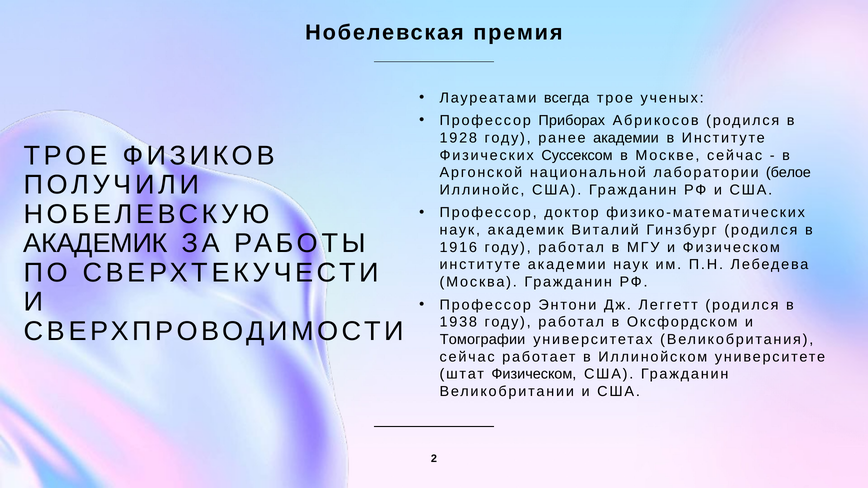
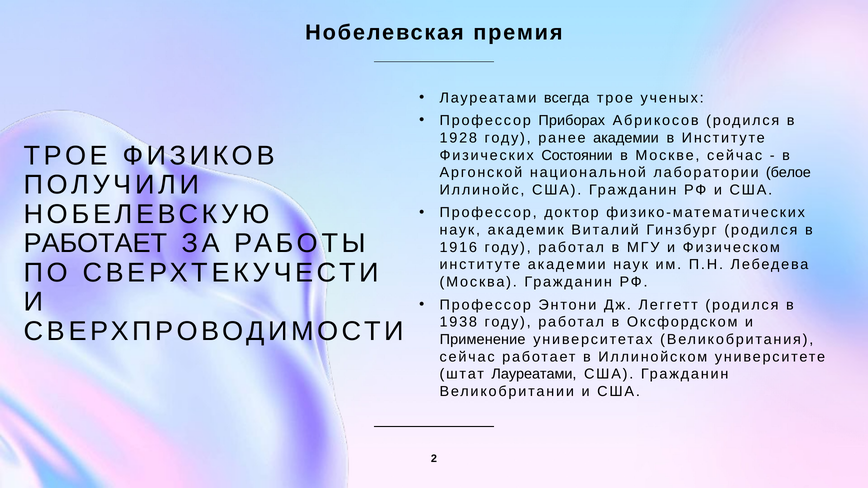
Суссексом: Суссексом -> Состоянии
АКАДЕМИК at (96, 244): АКАДЕМИК -> РАБОТАЕТ
Томографии: Томографии -> Применение
штат Физическом: Физическом -> Лауреатами
